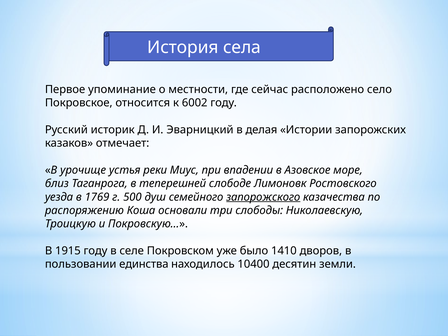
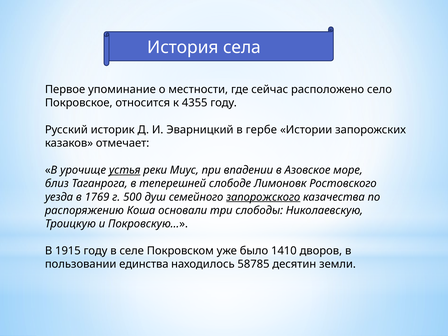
6002: 6002 -> 4355
делая: делая -> гербе
устья underline: none -> present
10400: 10400 -> 58785
